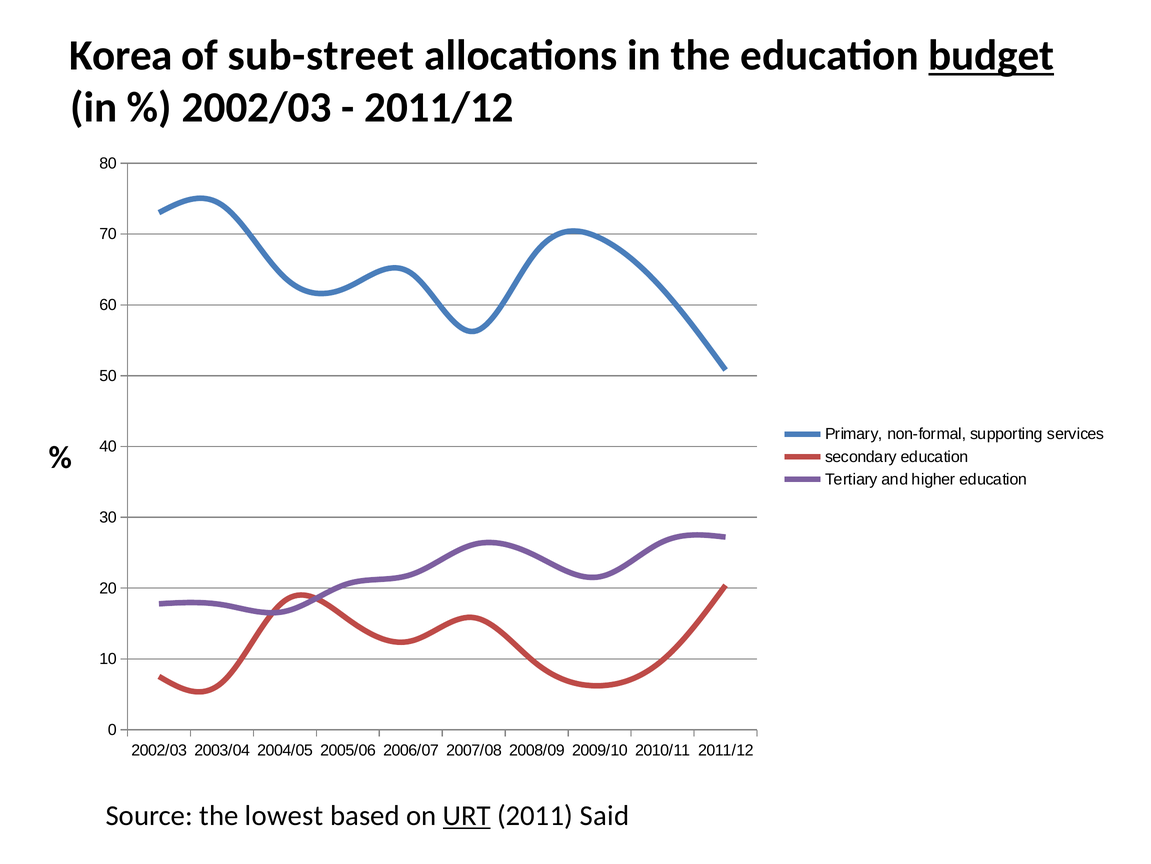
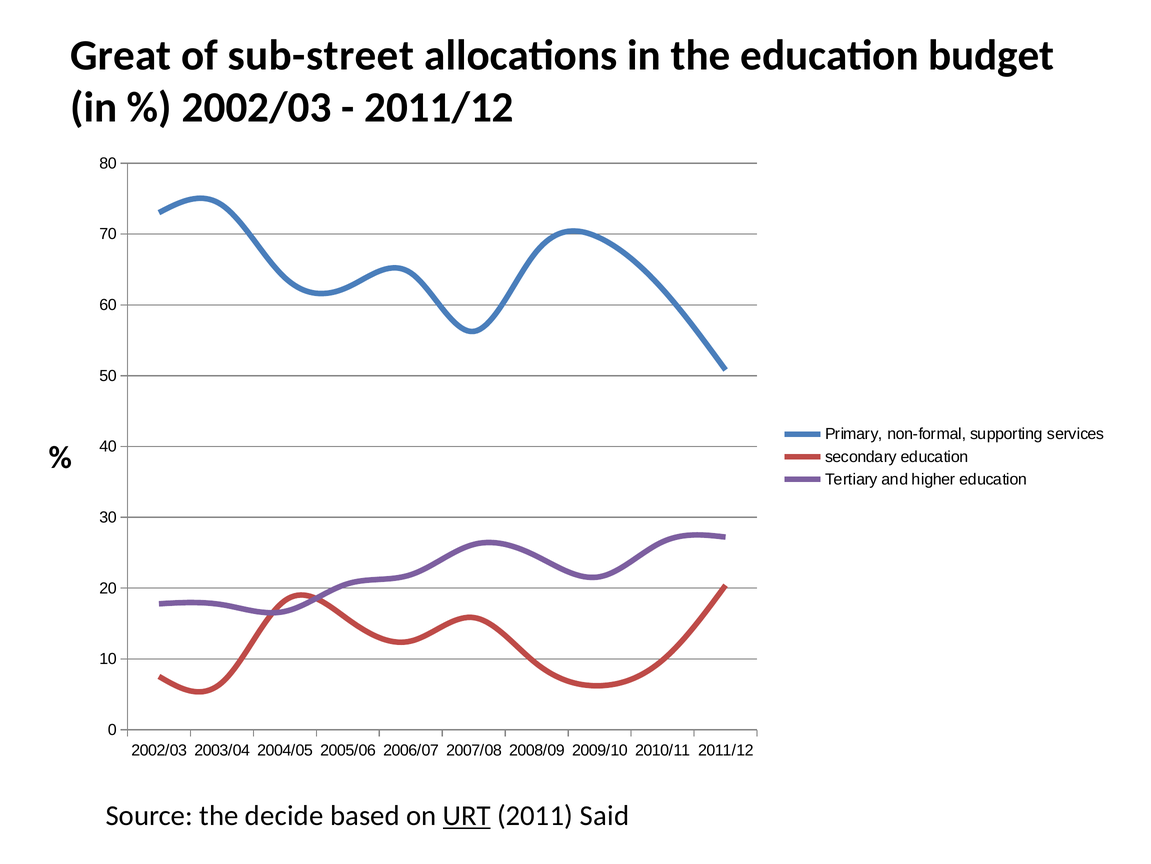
Korea: Korea -> Great
budget underline: present -> none
lowest: lowest -> decide
